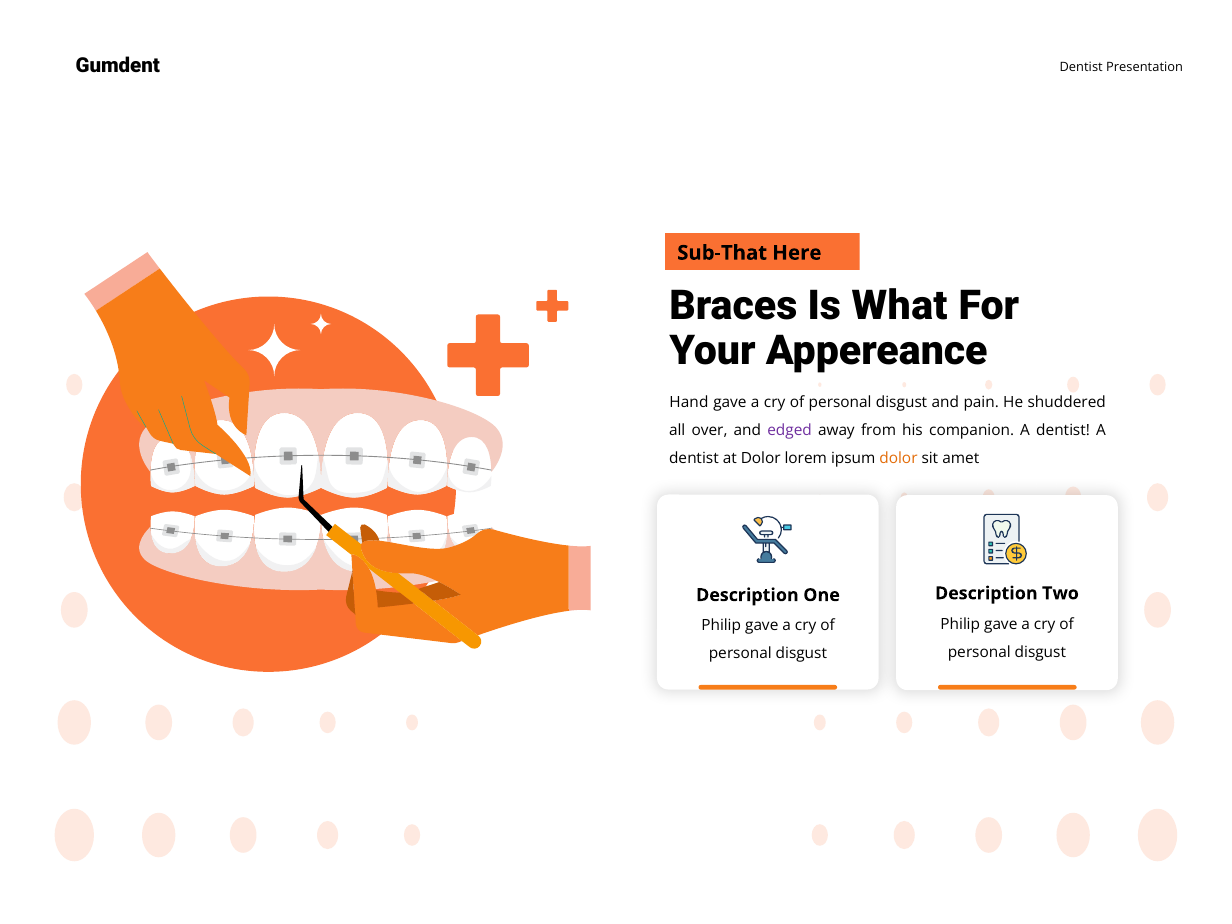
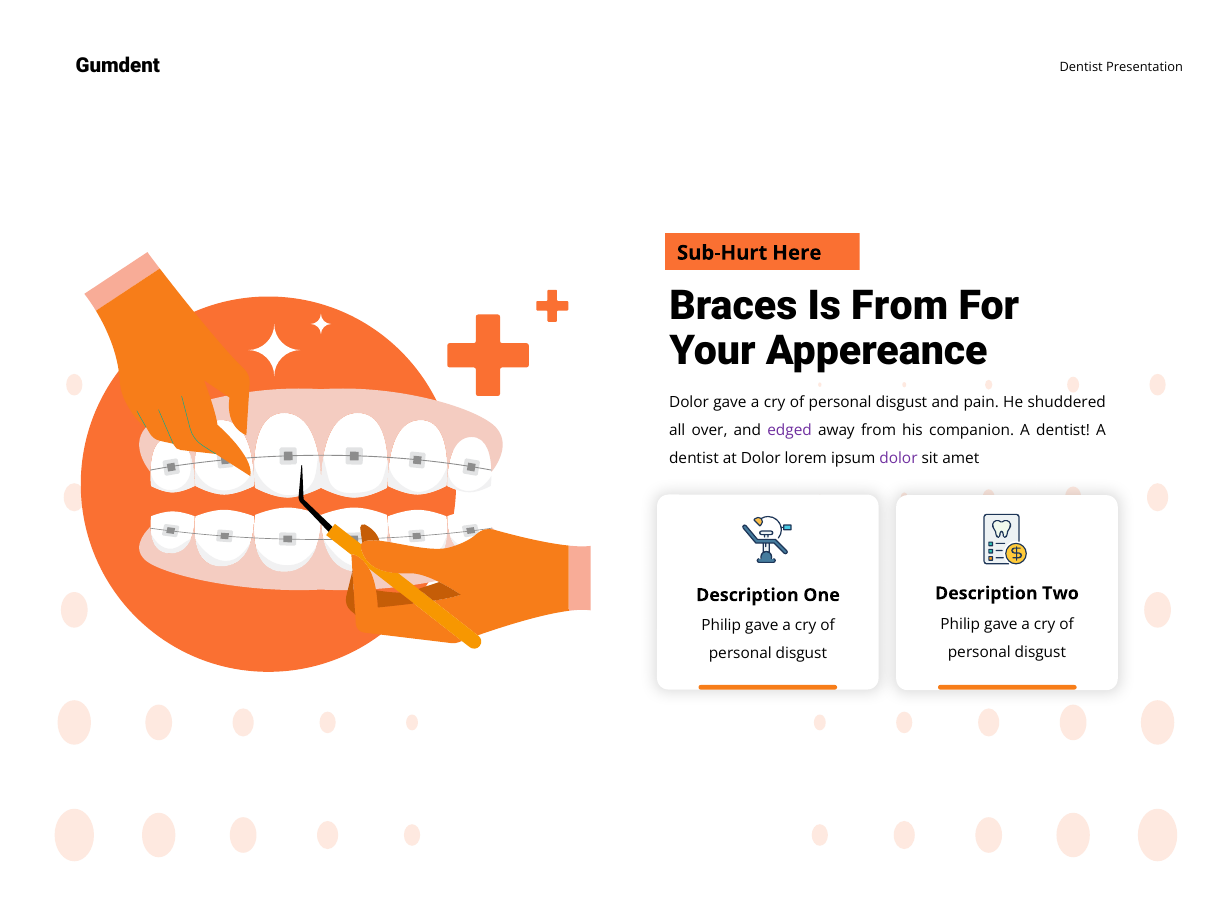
Sub-That: Sub-That -> Sub-Hurt
Is What: What -> From
Hand at (689, 403): Hand -> Dolor
dolor at (898, 458) colour: orange -> purple
